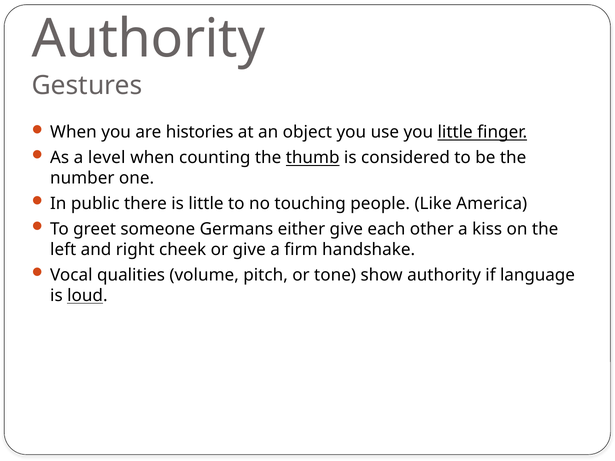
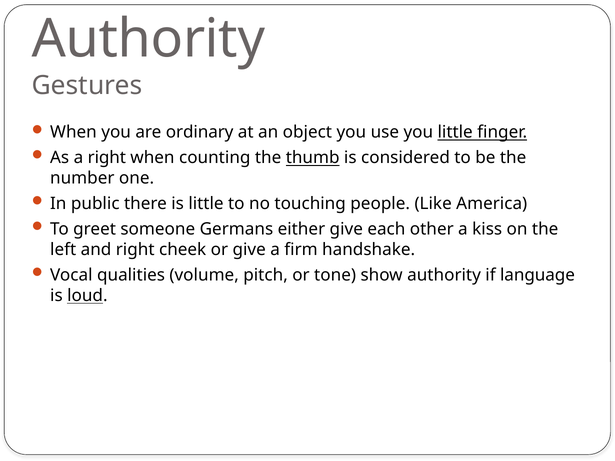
histories: histories -> ordinary
a level: level -> right
